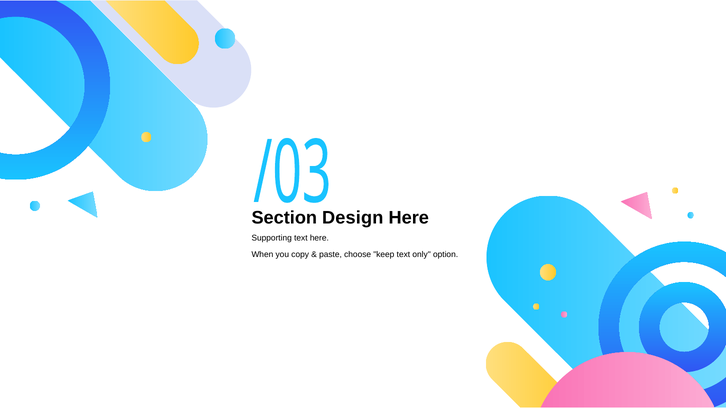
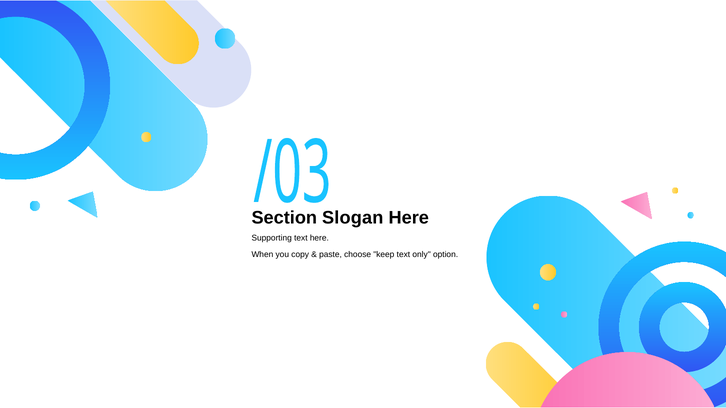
Design: Design -> Slogan
